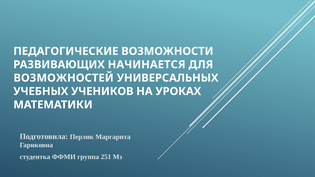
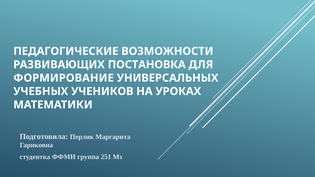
НАЧИНАЕТСЯ: НАЧИНАЕТСЯ -> ПОСТАНОВКА
ВОЗМОЖНОСТЕЙ: ВОЗМОЖНОСТЕЙ -> ФОРМИРОВАНИЕ
